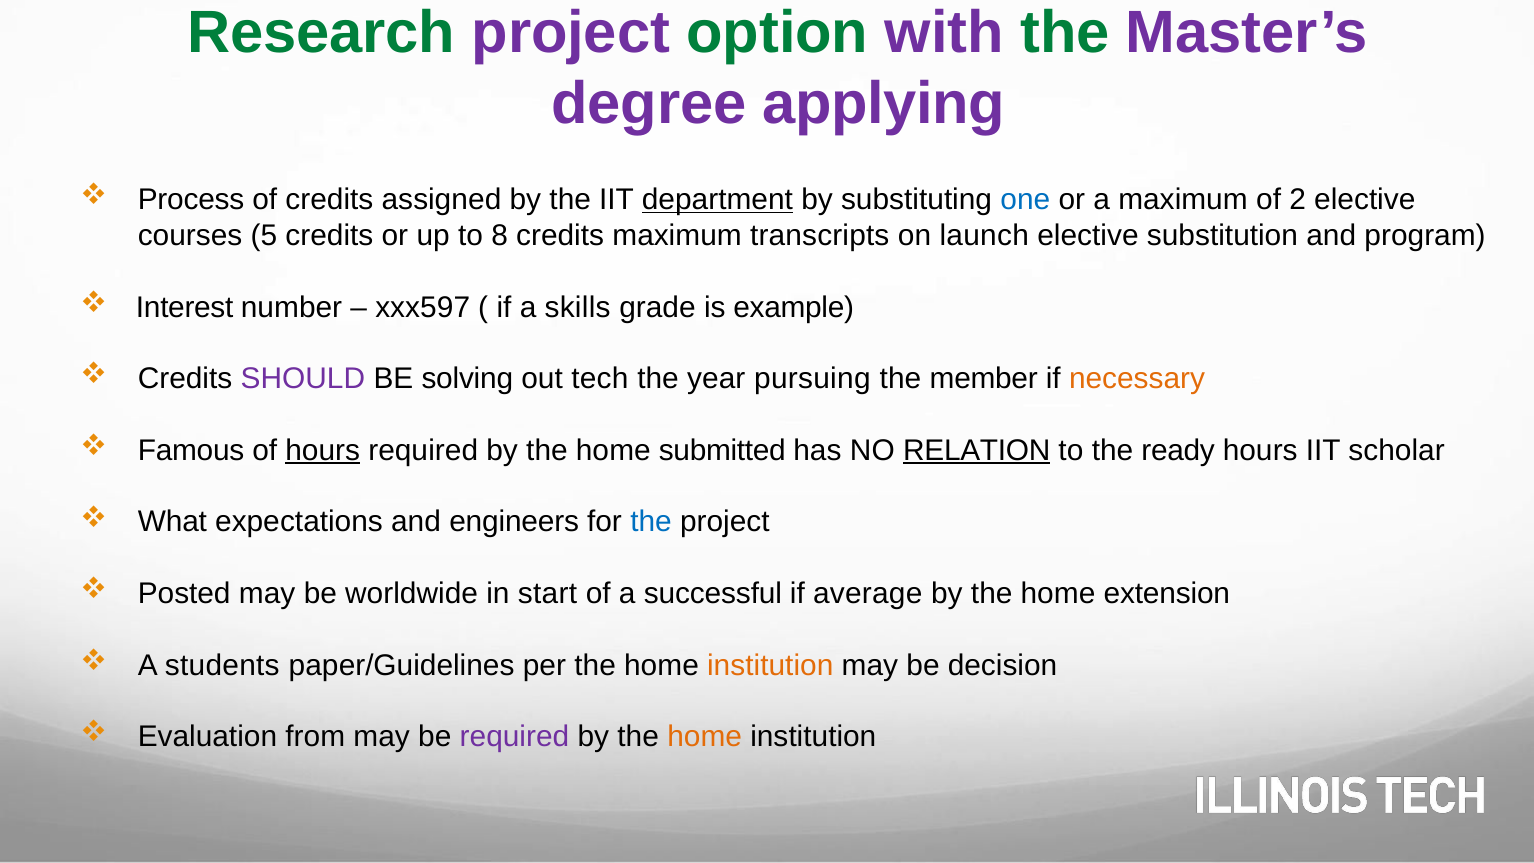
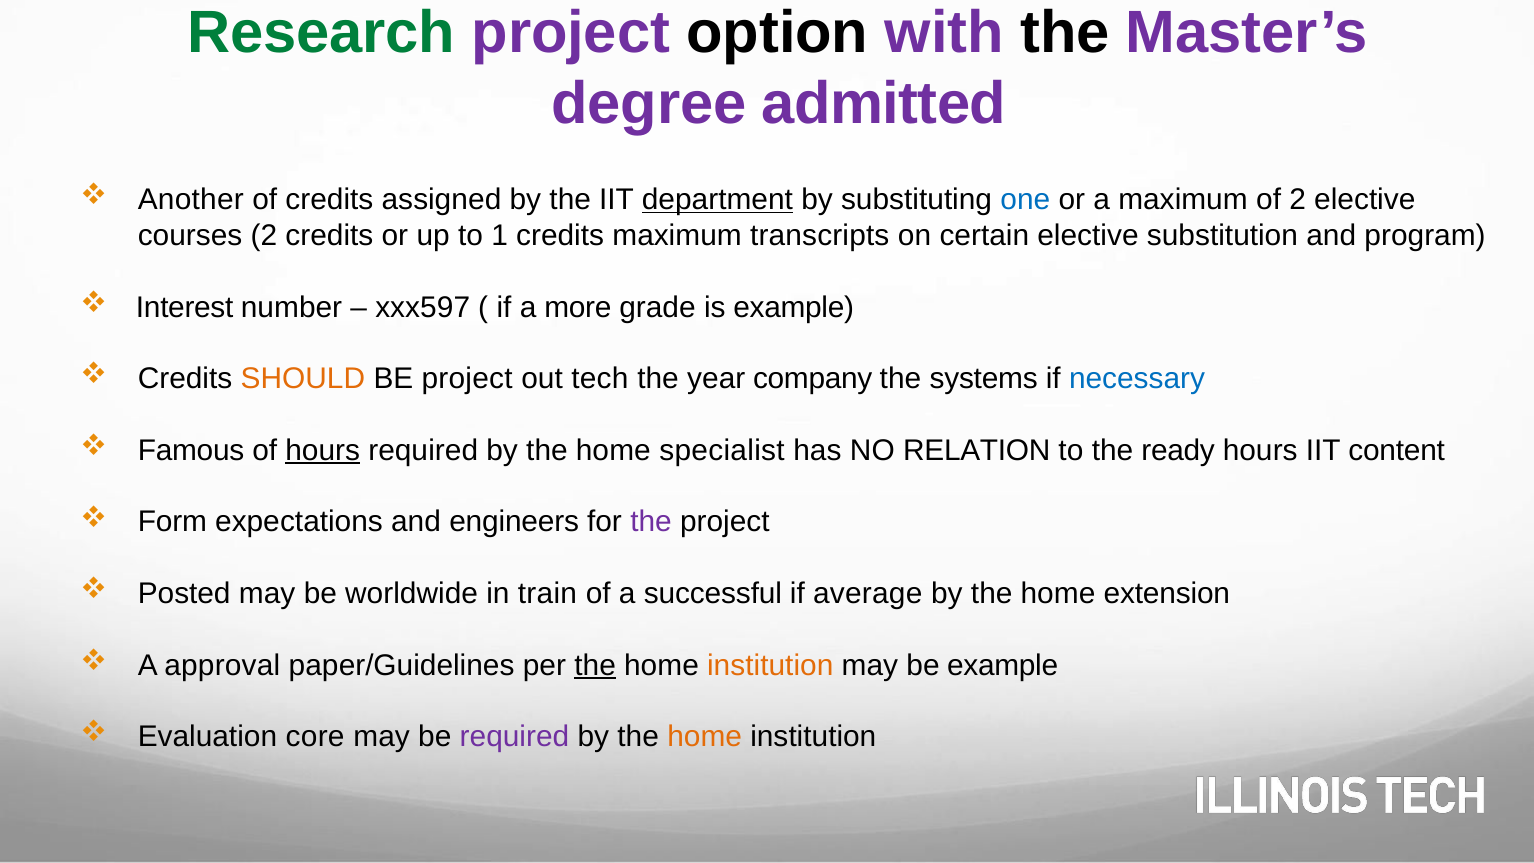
option colour: green -> black
the at (1065, 33) colour: green -> black
applying: applying -> admitted
Process: Process -> Another
courses 5: 5 -> 2
8: 8 -> 1
launch: launch -> certain
skills: skills -> more
SHOULD colour: purple -> orange
BE solving: solving -> project
pursuing: pursuing -> company
member: member -> systems
necessary colour: orange -> blue
submitted: submitted -> specialist
RELATION underline: present -> none
scholar: scholar -> content
What: What -> Form
the at (651, 522) colour: blue -> purple
start: start -> train
students: students -> approval
the at (595, 665) underline: none -> present
be decision: decision -> example
from: from -> core
